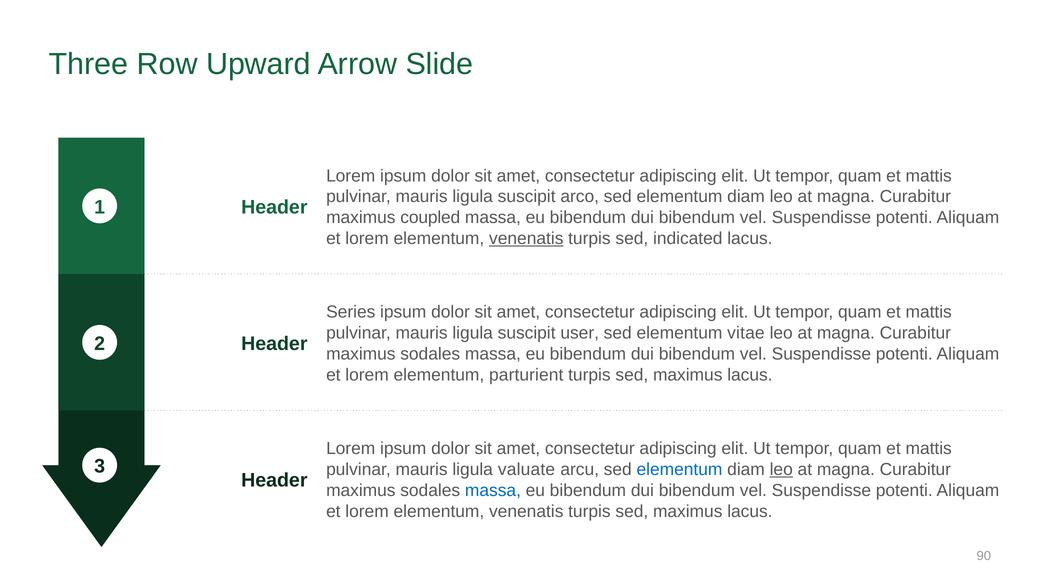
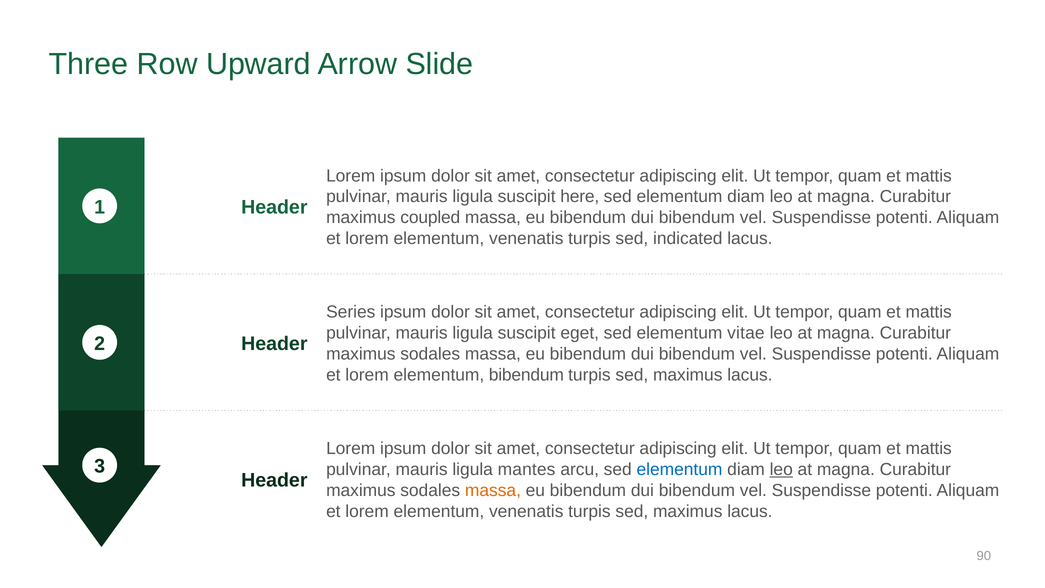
arco: arco -> here
venenatis at (526, 238) underline: present -> none
user: user -> eget
elementum parturient: parturient -> bibendum
valuate: valuate -> mantes
massa at (493, 490) colour: blue -> orange
